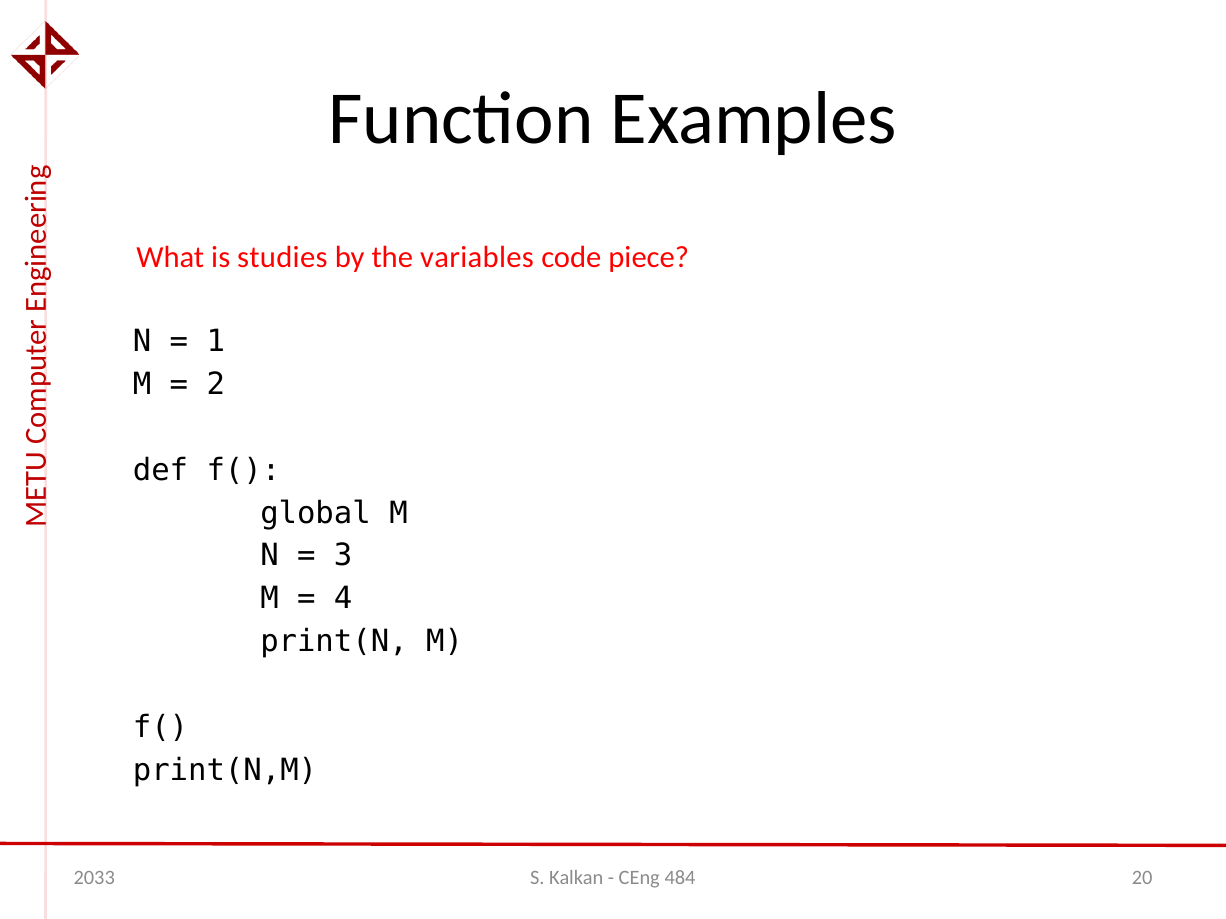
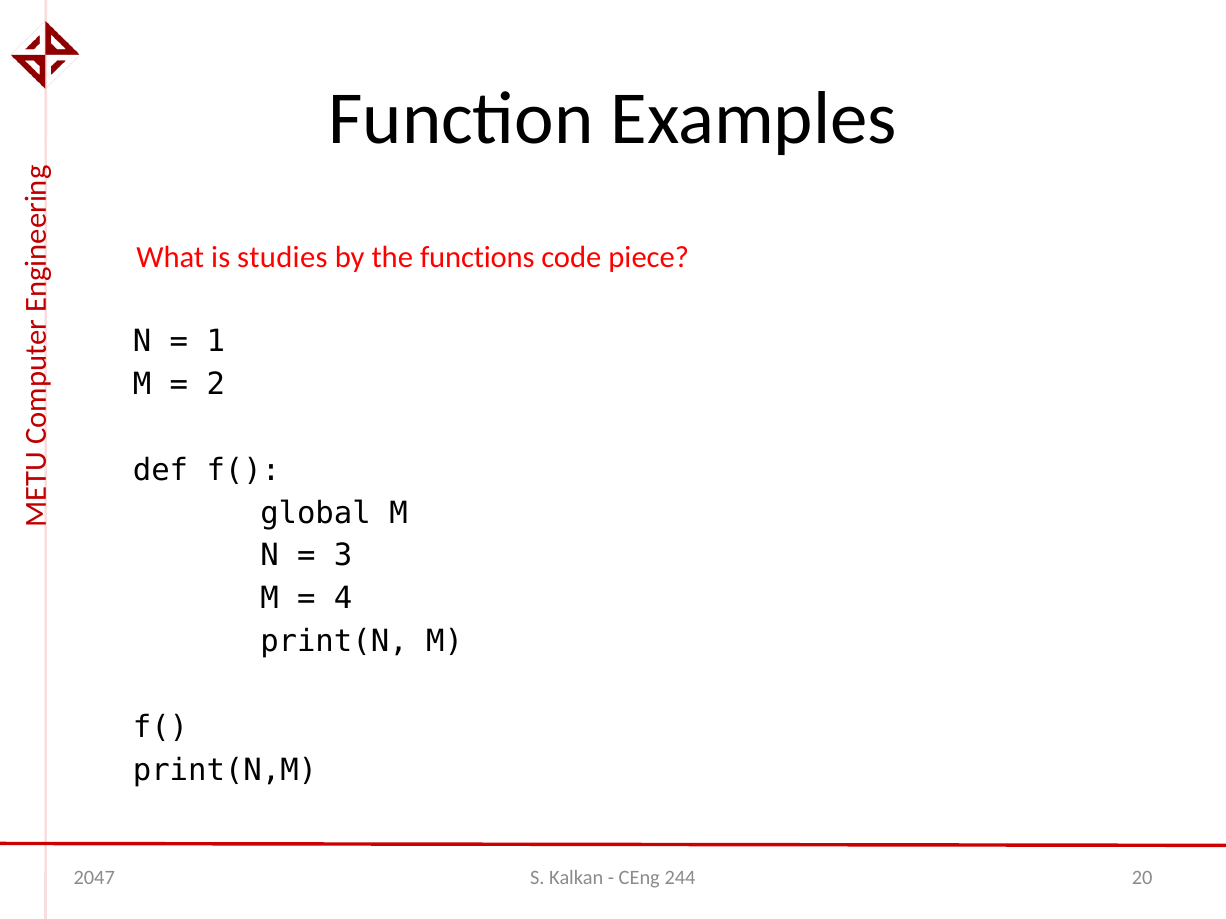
variables: variables -> functions
2033: 2033 -> 2047
484: 484 -> 244
